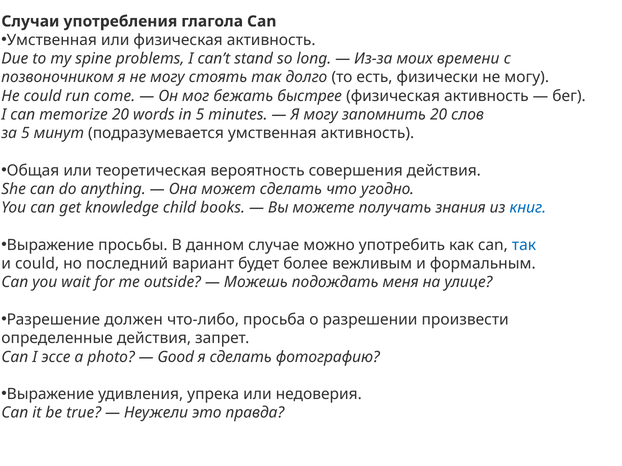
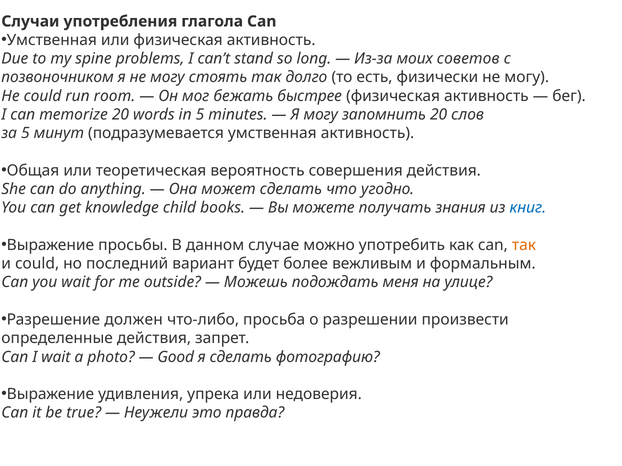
времени: времени -> советов
come: come -> room
так at (524, 245) colour: blue -> orange
I эссе: эссе -> wait
